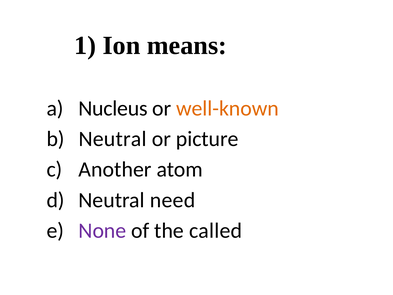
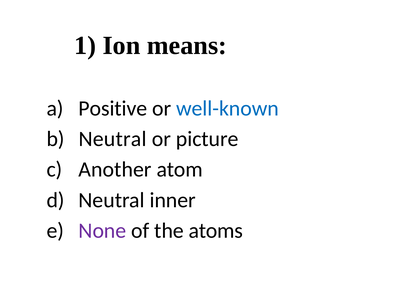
Nucleus: Nucleus -> Positive
well-known colour: orange -> blue
need: need -> inner
called: called -> atoms
